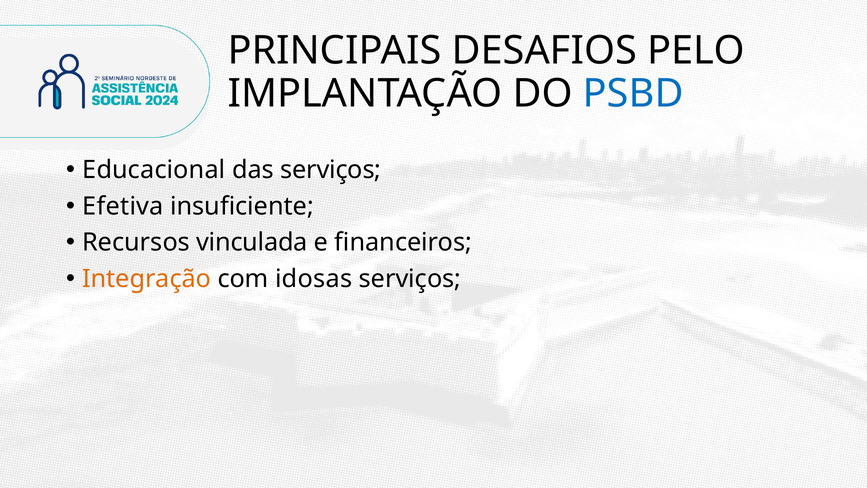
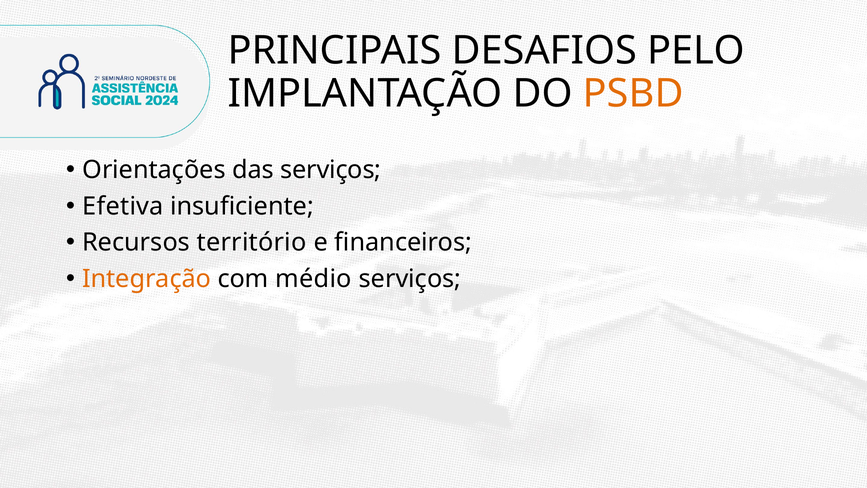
PSBD colour: blue -> orange
Educacional: Educacional -> Orientações
vinculada: vinculada -> território
idosas: idosas -> médio
